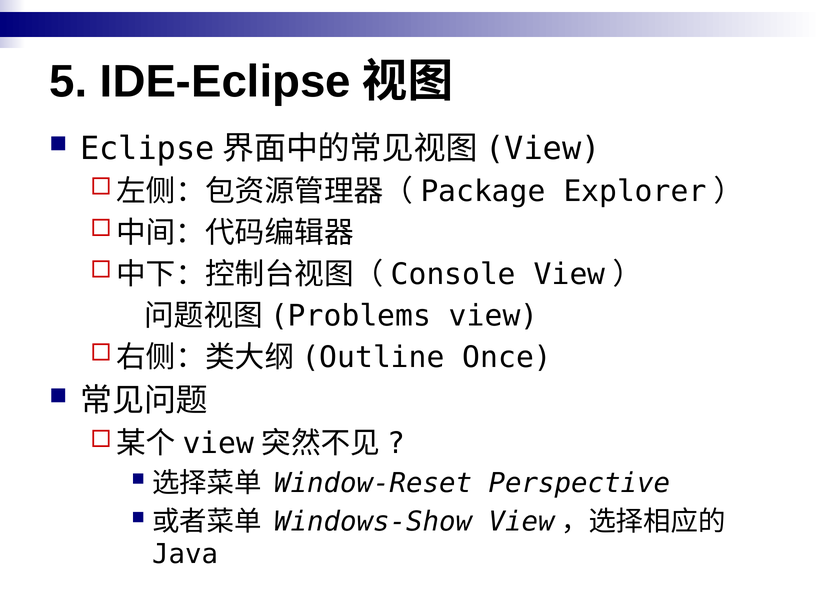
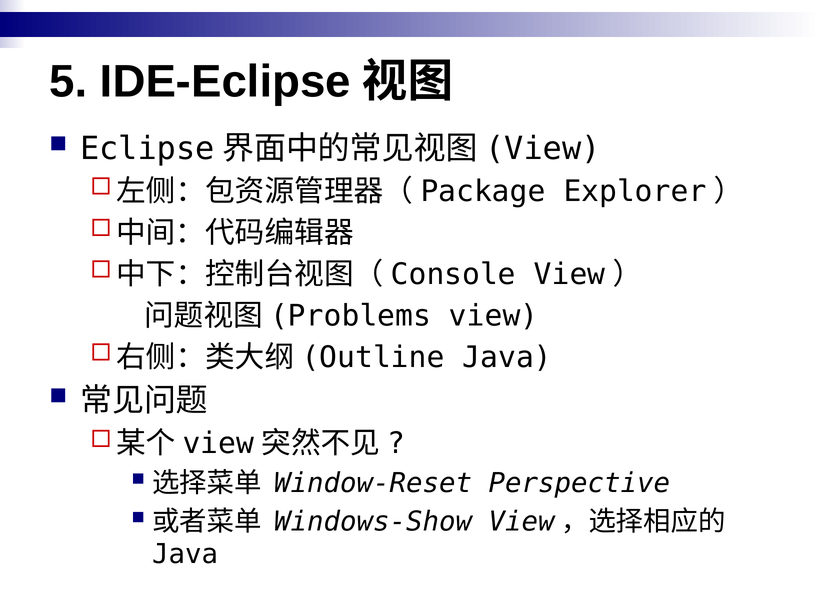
Once at (507, 358): Once -> Java
